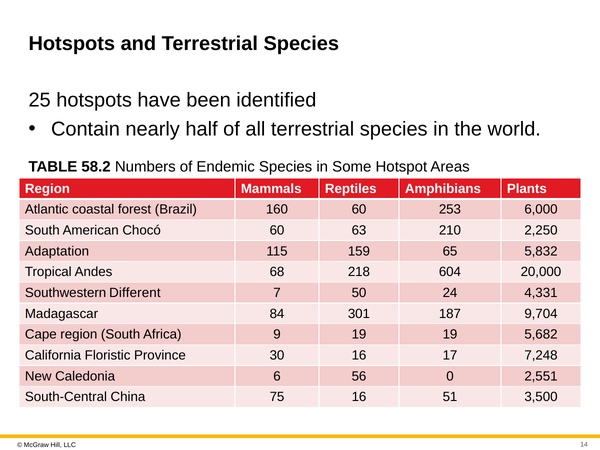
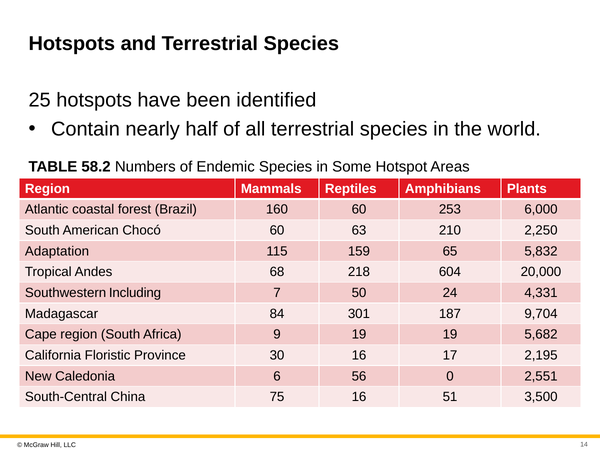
Different: Different -> Including
7,248: 7,248 -> 2,195
